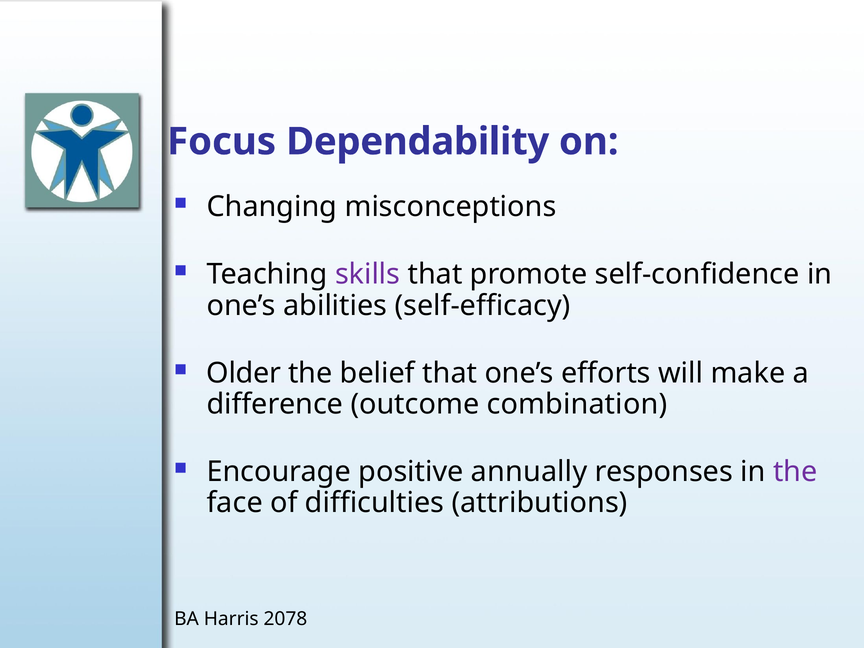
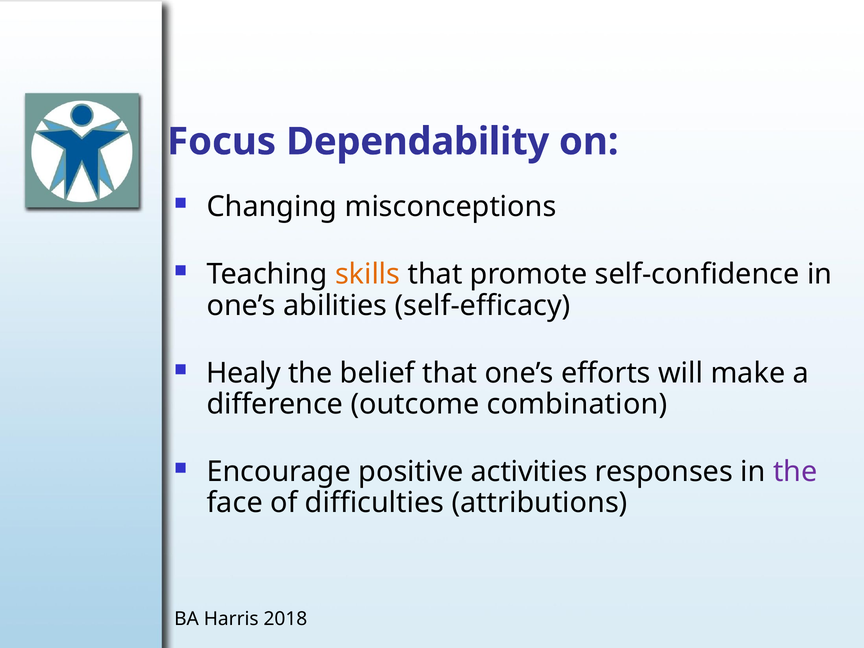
skills colour: purple -> orange
Older: Older -> Healy
annually: annually -> activities
2078: 2078 -> 2018
